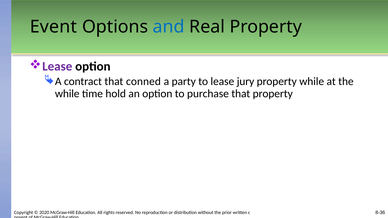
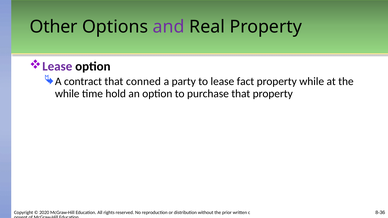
Event: Event -> Other
and colour: blue -> purple
jury: jury -> fact
